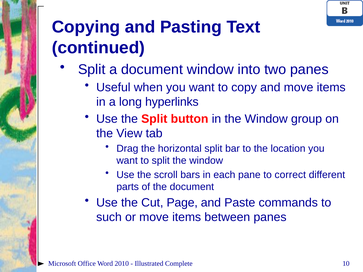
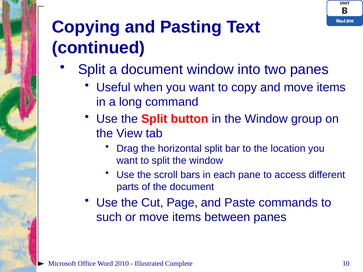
hyperlinks: hyperlinks -> command
correct: correct -> access
